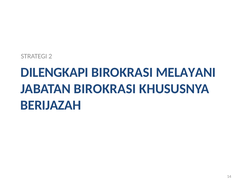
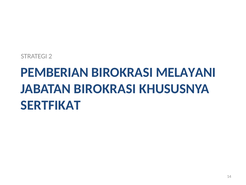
DILENGKAPI: DILENGKAPI -> PEMBERIAN
BERIJAZAH: BERIJAZAH -> SERTFIKAT
